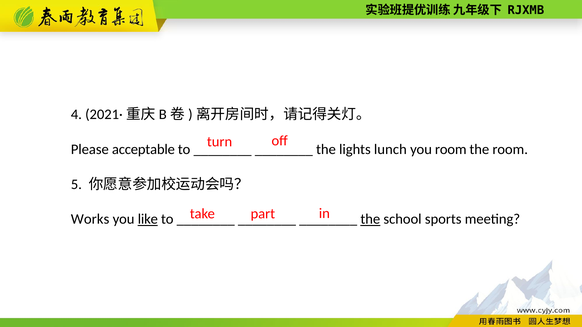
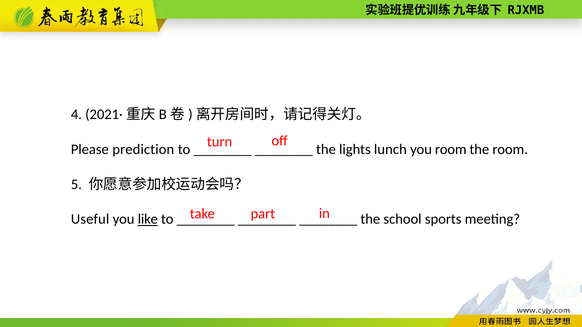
acceptable: acceptable -> prediction
Works: Works -> Useful
the at (370, 219) underline: present -> none
